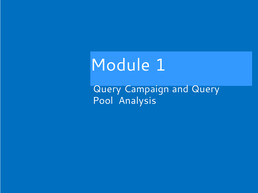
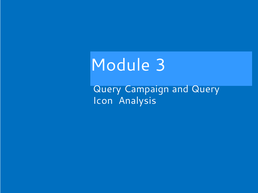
1: 1 -> 3
Pool: Pool -> Icon
